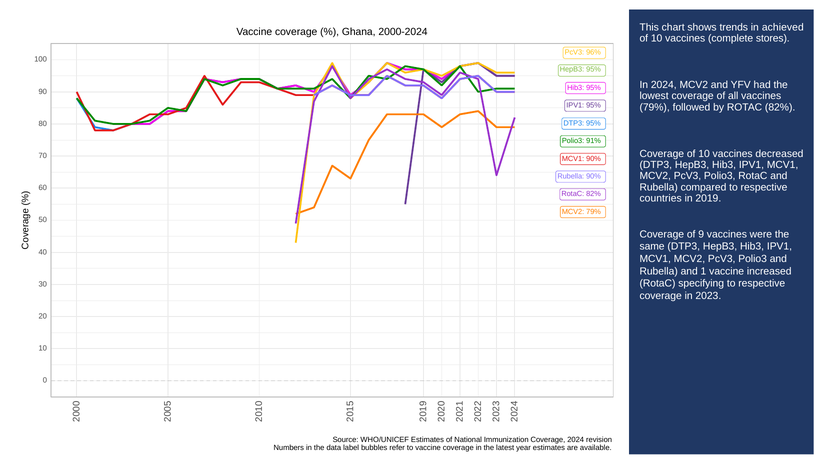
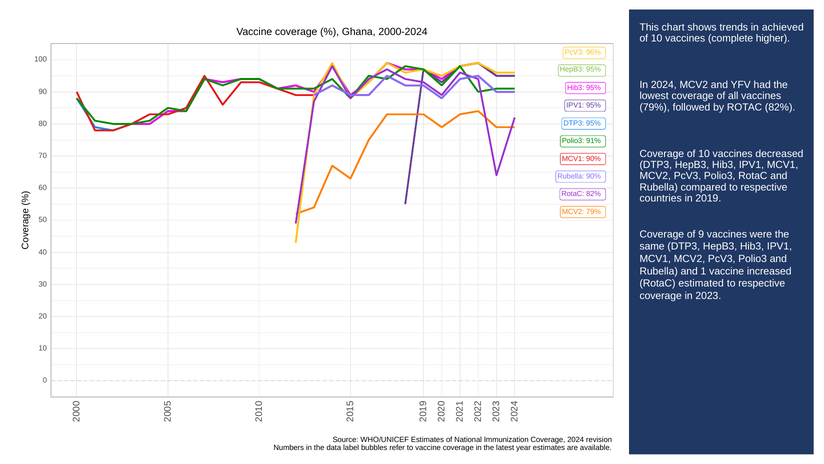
stores: stores -> higher
specifying: specifying -> estimated
